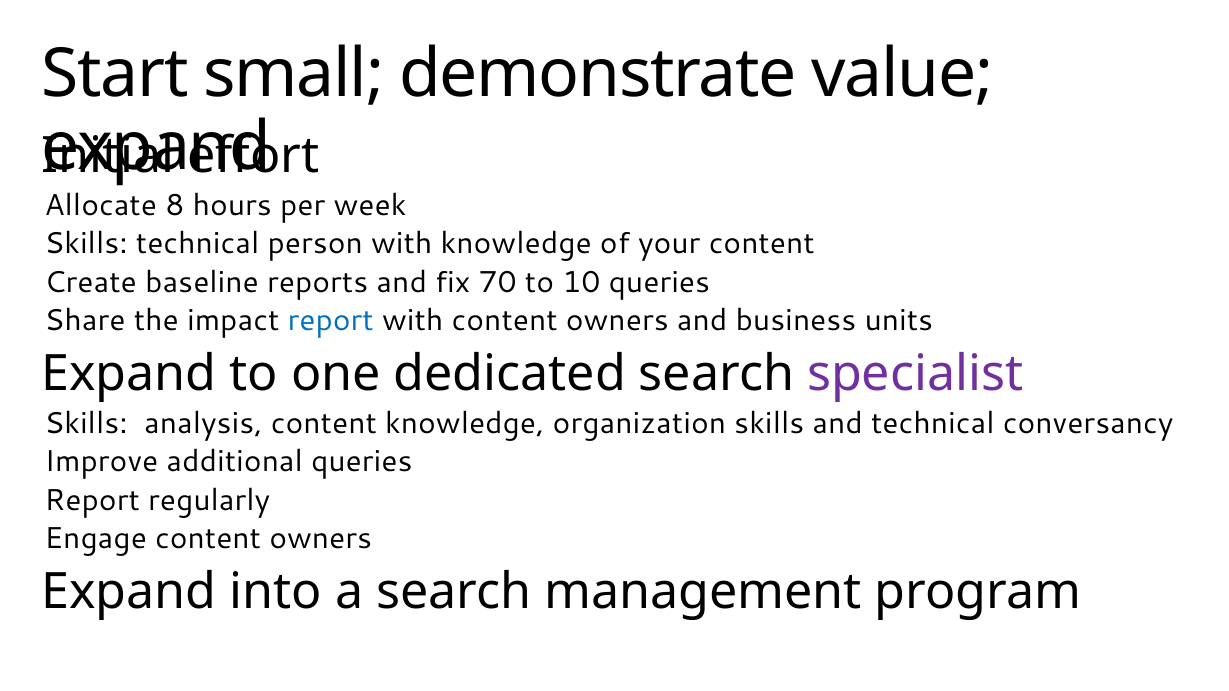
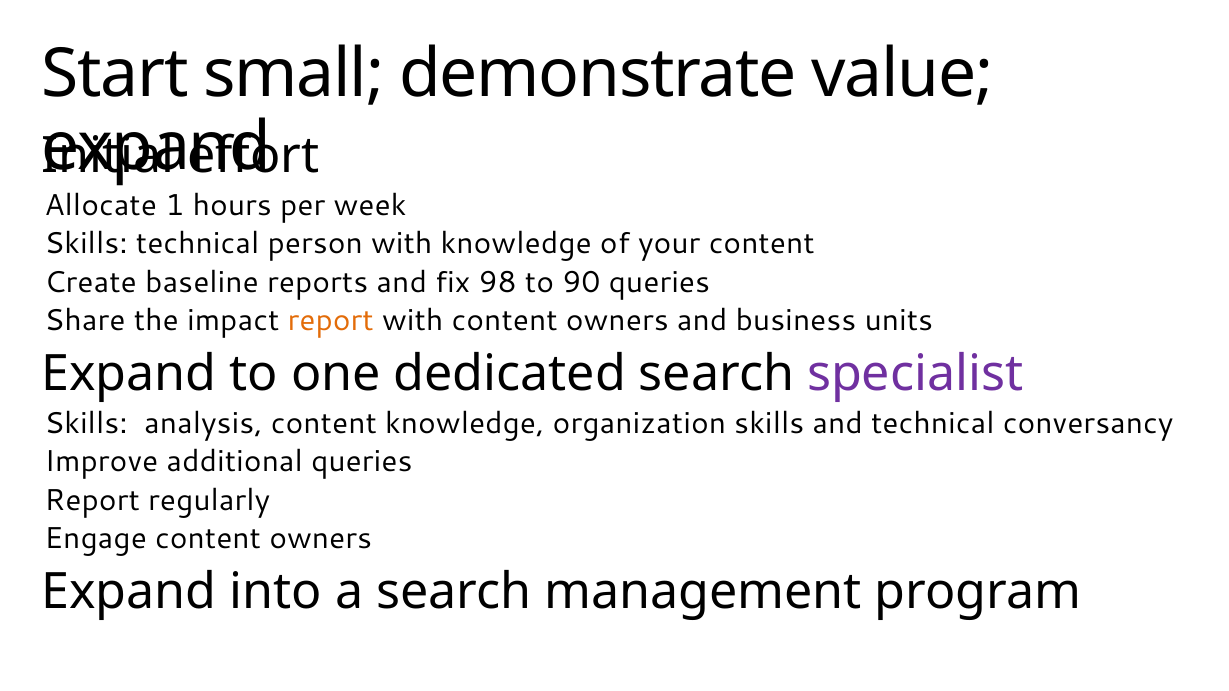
8: 8 -> 1
70: 70 -> 98
10: 10 -> 90
report at (331, 321) colour: blue -> orange
